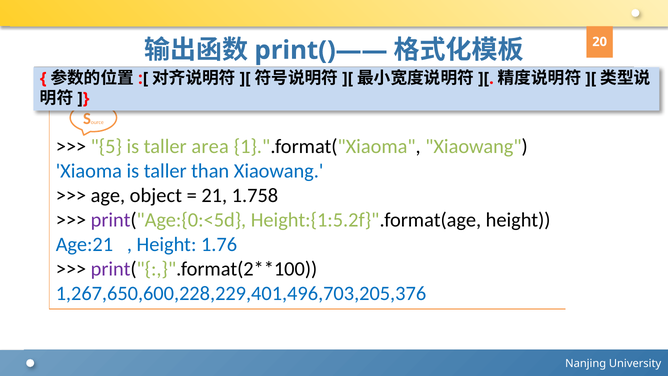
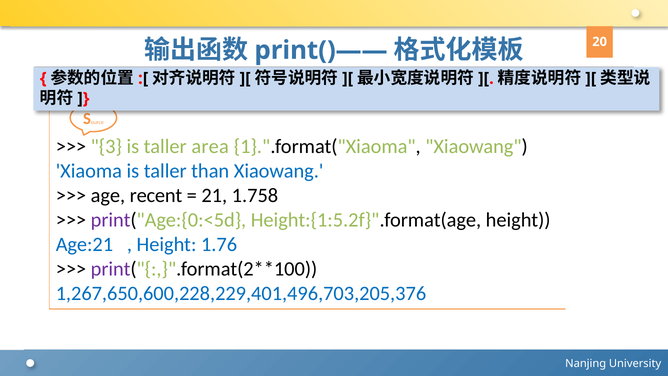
5: 5 -> 3
object: object -> recent
